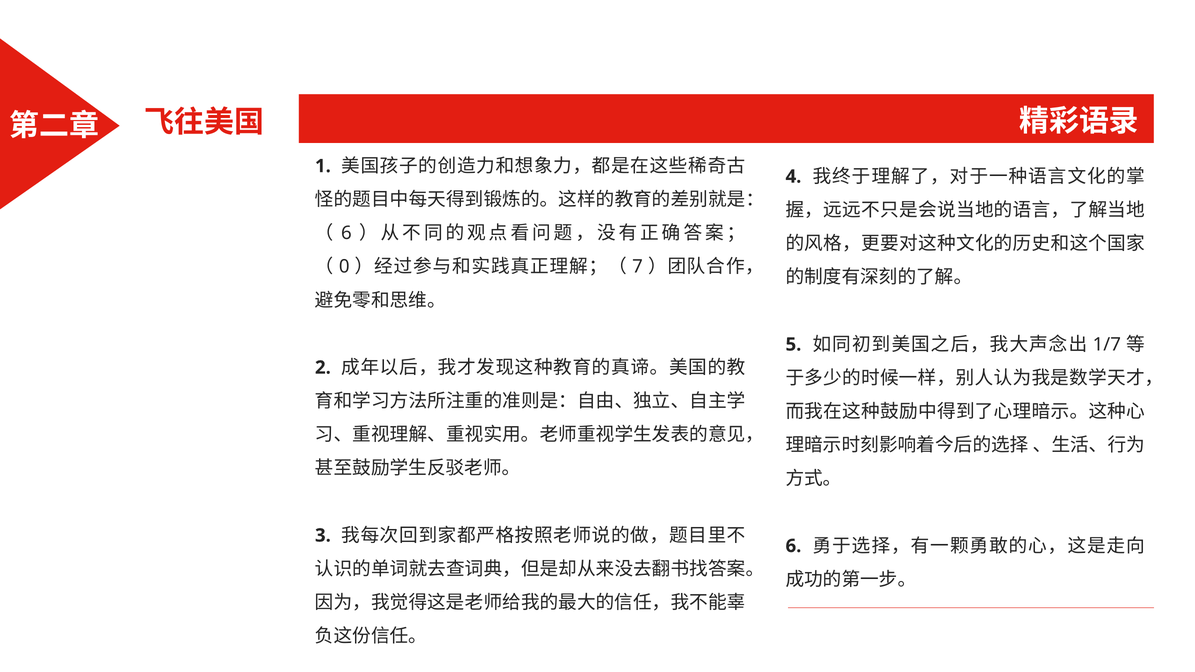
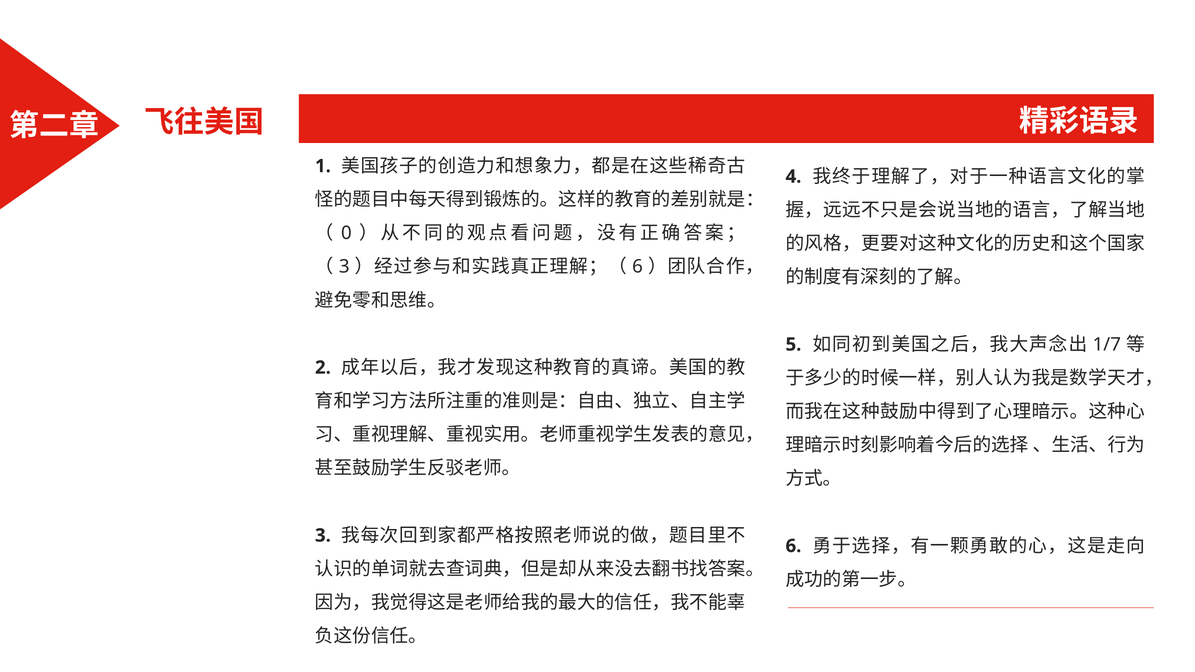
6 at (346, 233): 6 -> 0
0 at (344, 267): 0 -> 3
7 at (638, 267): 7 -> 6
